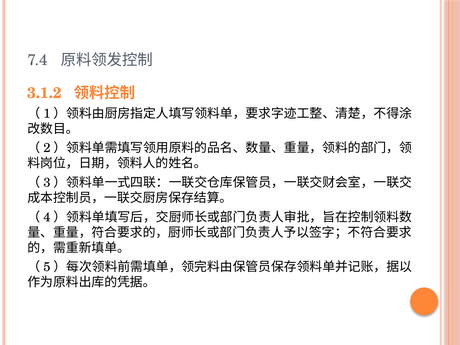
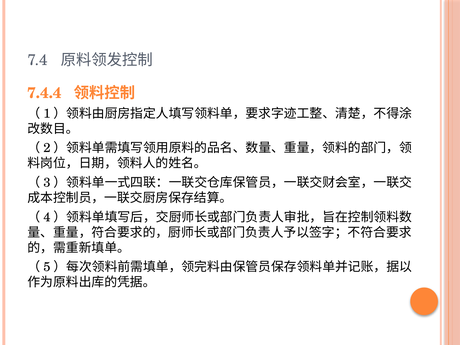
3.1.2: 3.1.2 -> 7.4.4
